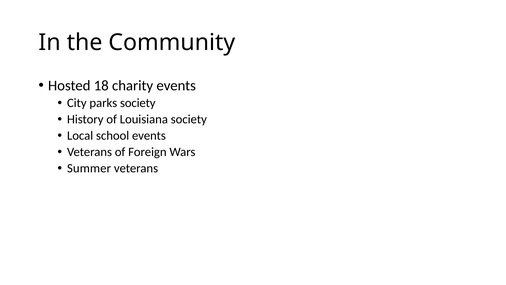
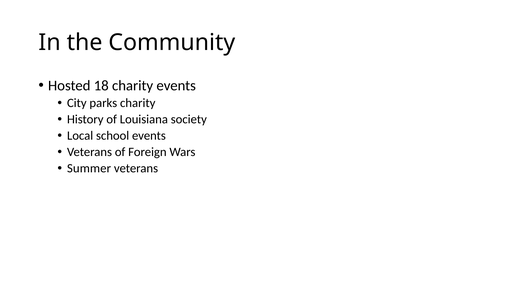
parks society: society -> charity
